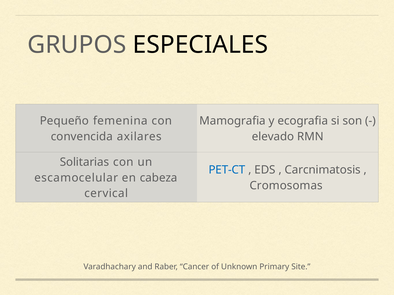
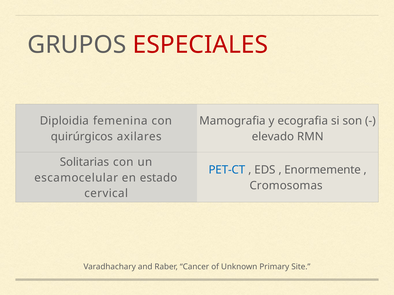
ESPECIALES colour: black -> red
Pequeño: Pequeño -> Diploidia
convencida: convencida -> quirúrgicos
Carcnimatosis: Carcnimatosis -> Enormemente
cabeza: cabeza -> estado
